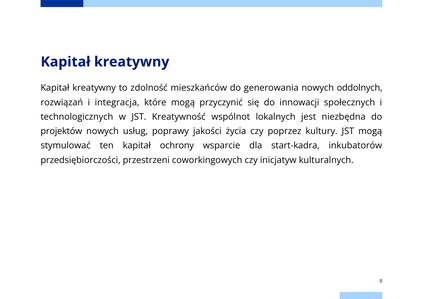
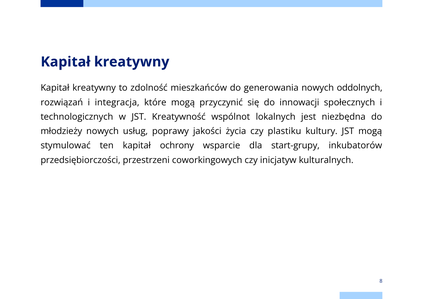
projektów: projektów -> młodzieży
poprzez: poprzez -> plastiku
start-kadra: start-kadra -> start-grupy
